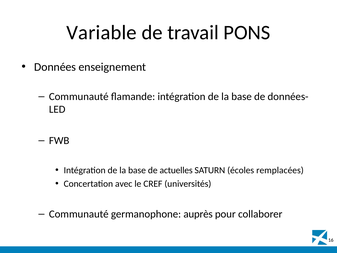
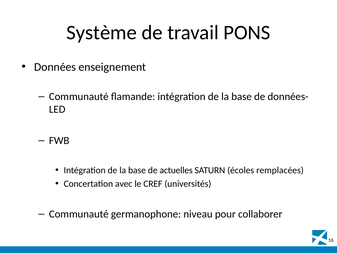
Variable: Variable -> Système
auprès: auprès -> niveau
